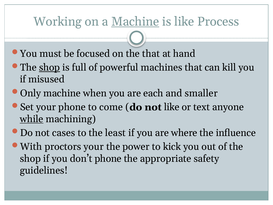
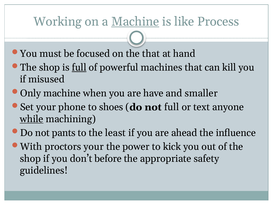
shop at (50, 67) underline: present -> none
full at (79, 67) underline: none -> present
each: each -> have
come: come -> shoes
not like: like -> full
cases: cases -> pants
where: where -> ahead
don’t phone: phone -> before
